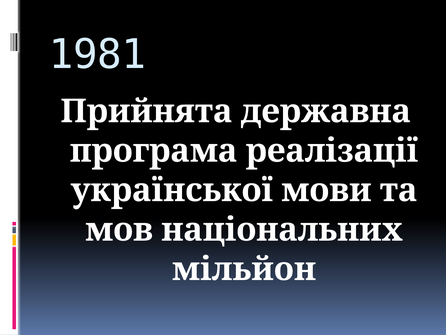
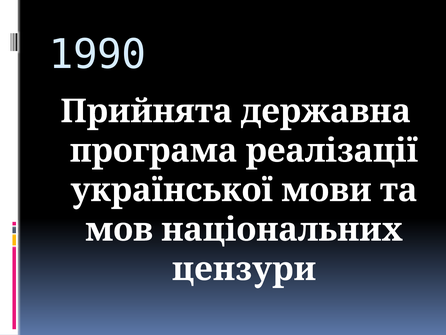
1981: 1981 -> 1990
мільйон: мільйон -> цензури
